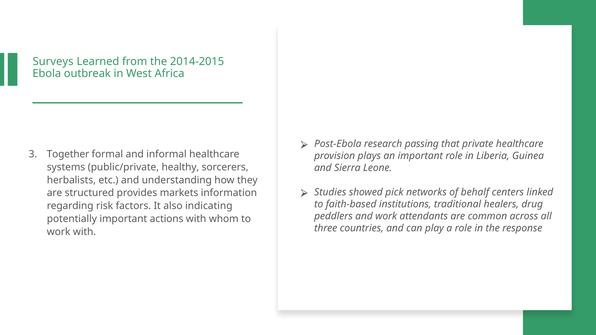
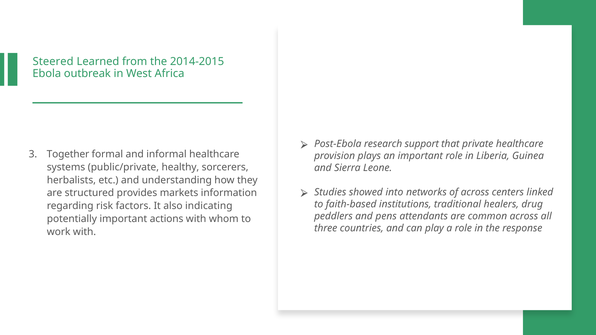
Surveys: Surveys -> Steered
passing: passing -> support
pick: pick -> into
of behalf: behalf -> across
and work: work -> pens
